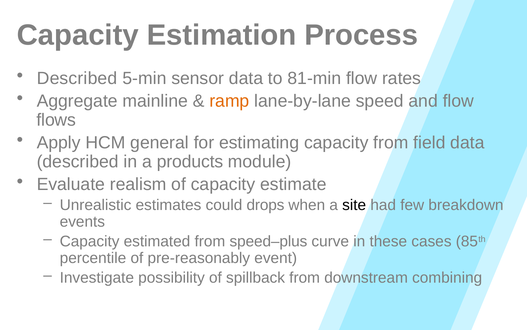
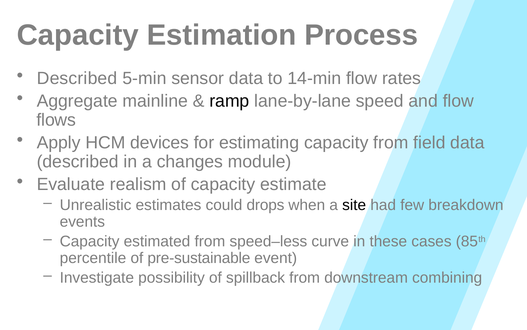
81-min: 81-min -> 14-min
ramp colour: orange -> black
general: general -> devices
products: products -> changes
speed–plus: speed–plus -> speed–less
pre-reasonably: pre-reasonably -> pre-sustainable
